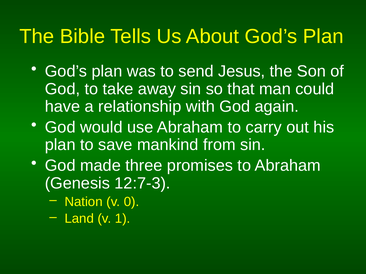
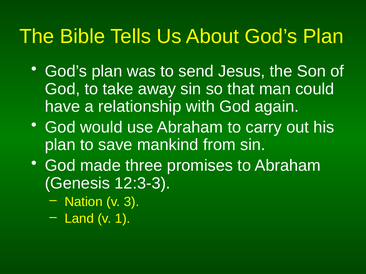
12:7-3: 12:7-3 -> 12:3-3
0: 0 -> 3
